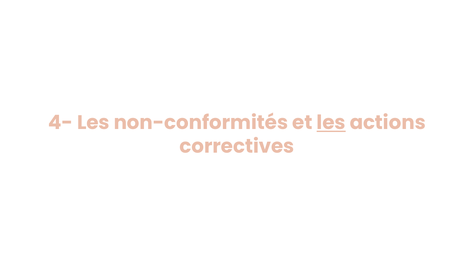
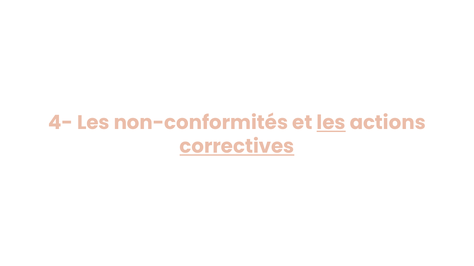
correctives underline: none -> present
